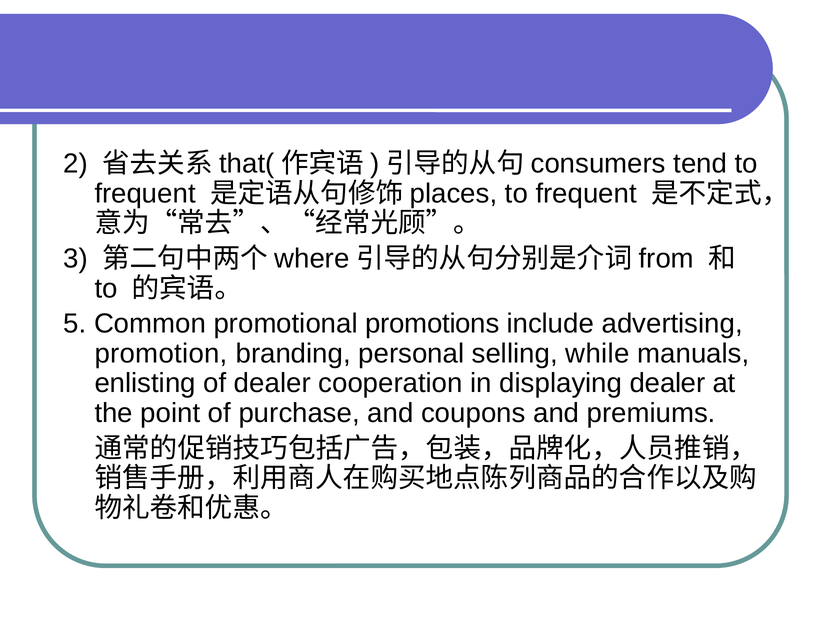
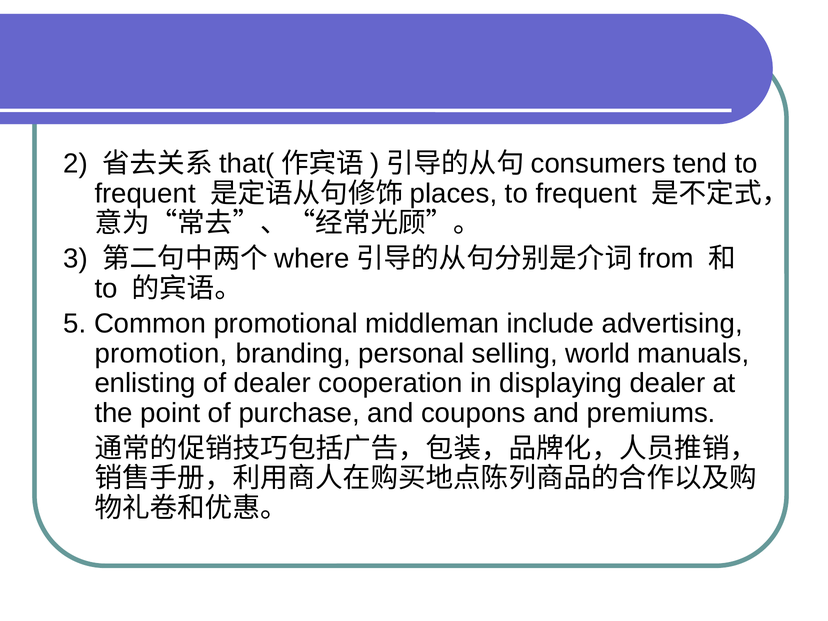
promotions: promotions -> middleman
while: while -> world
